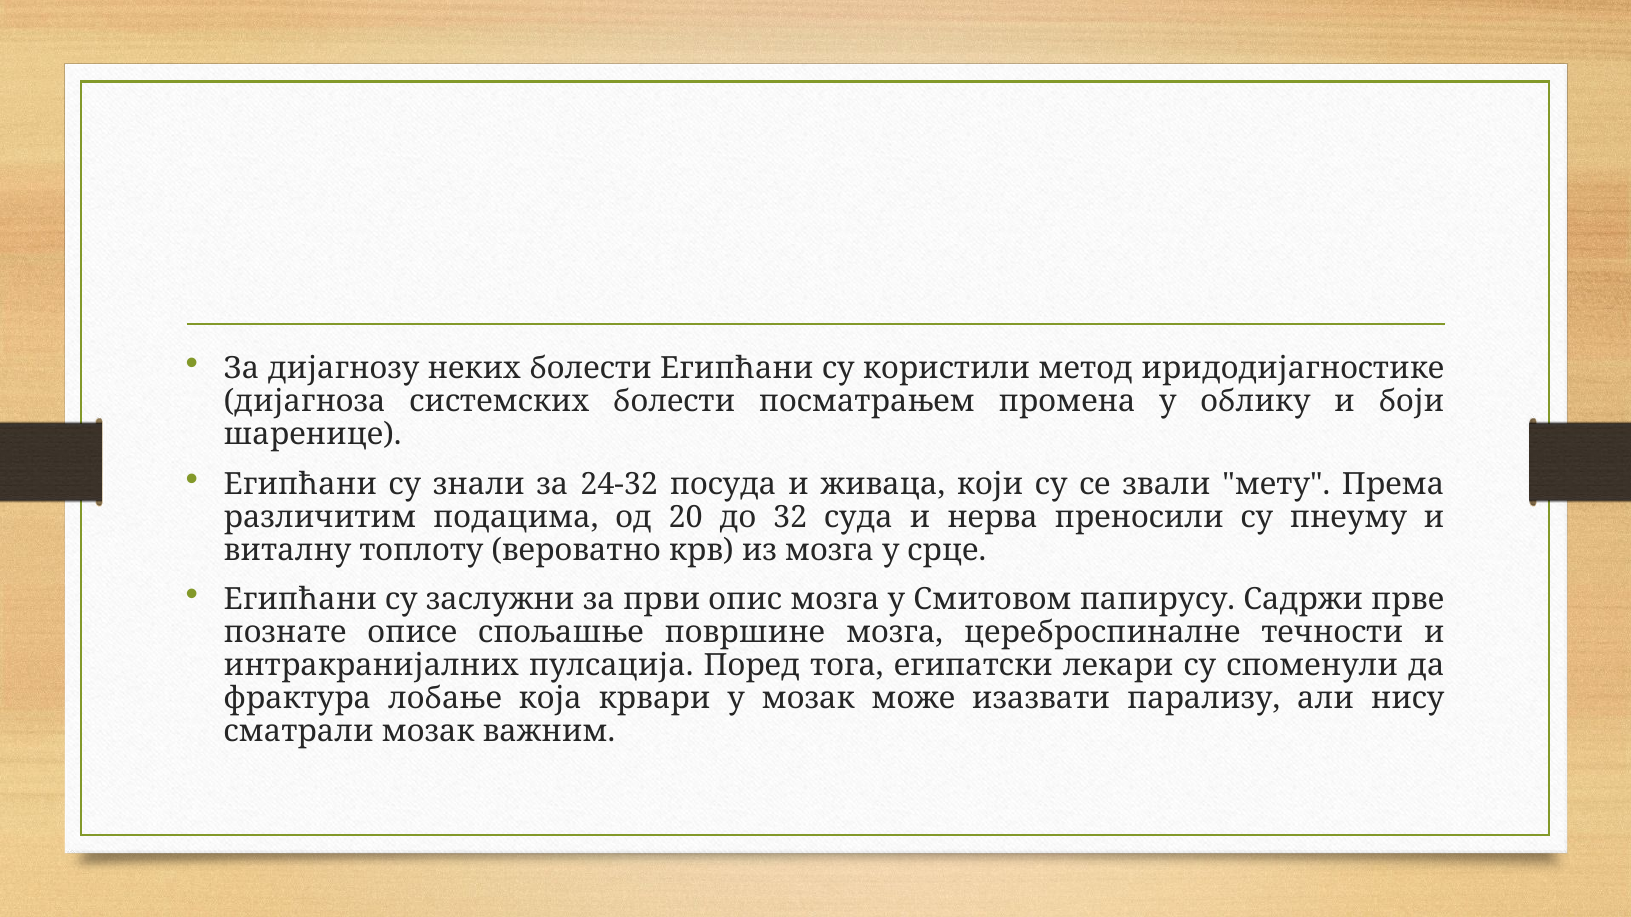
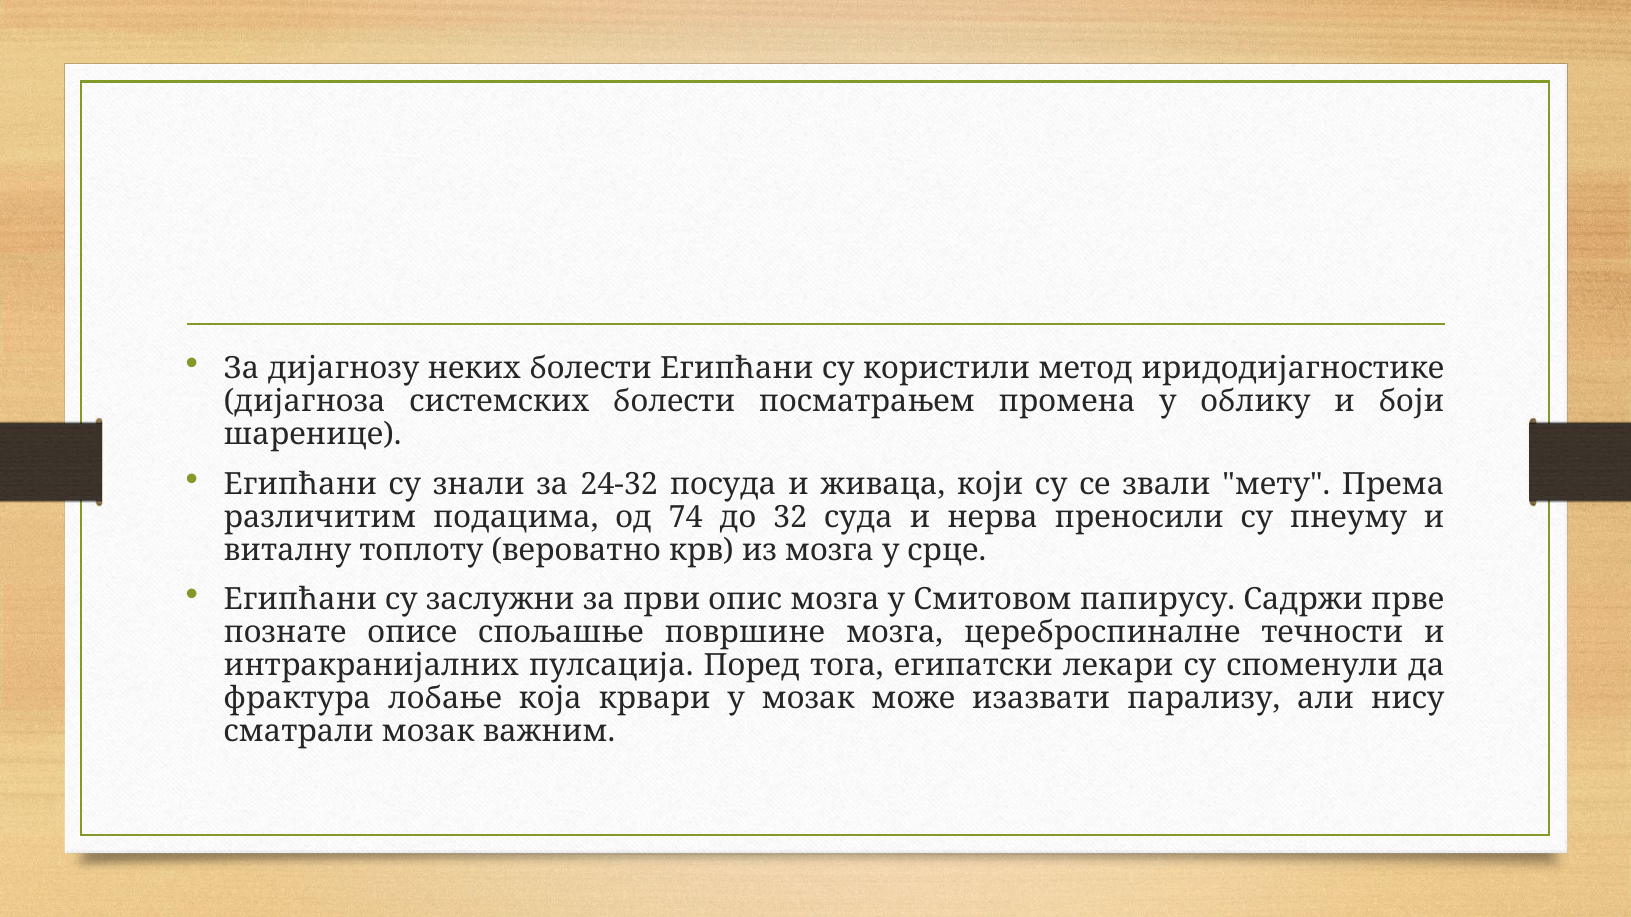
20: 20 -> 74
